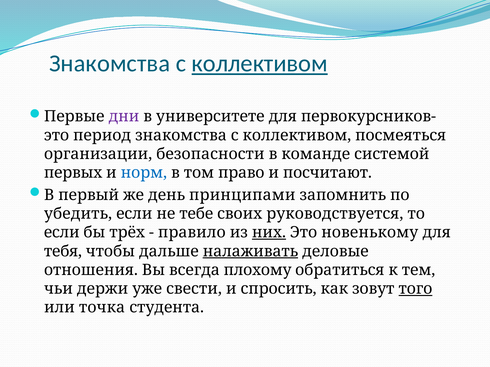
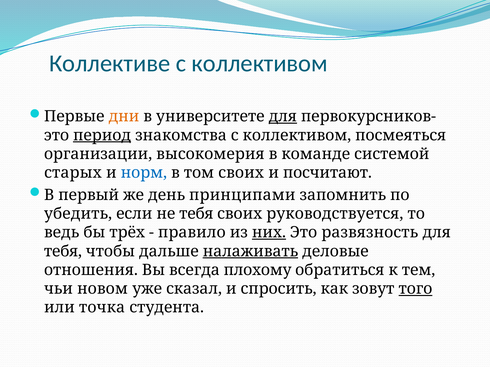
Знакомства at (110, 64): Знакомства -> Коллективе
коллективом at (260, 64) underline: present -> none
дни colour: purple -> orange
для at (283, 117) underline: none -> present
период underline: none -> present
безопасности: безопасности -> высокомерия
первых: первых -> старых
том право: право -> своих
не тебе: тебе -> тебя
если at (62, 233): если -> ведь
новенькому: новенькому -> развязность
держи: держи -> новом
свести: свести -> сказал
